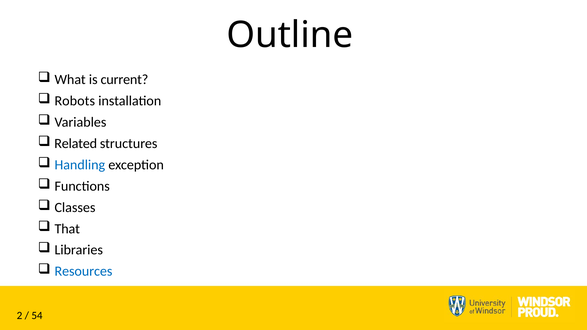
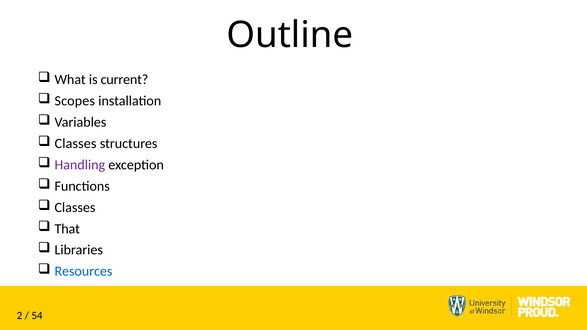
Robots: Robots -> Scopes
Related at (76, 144): Related -> Classes
Handling colour: blue -> purple
